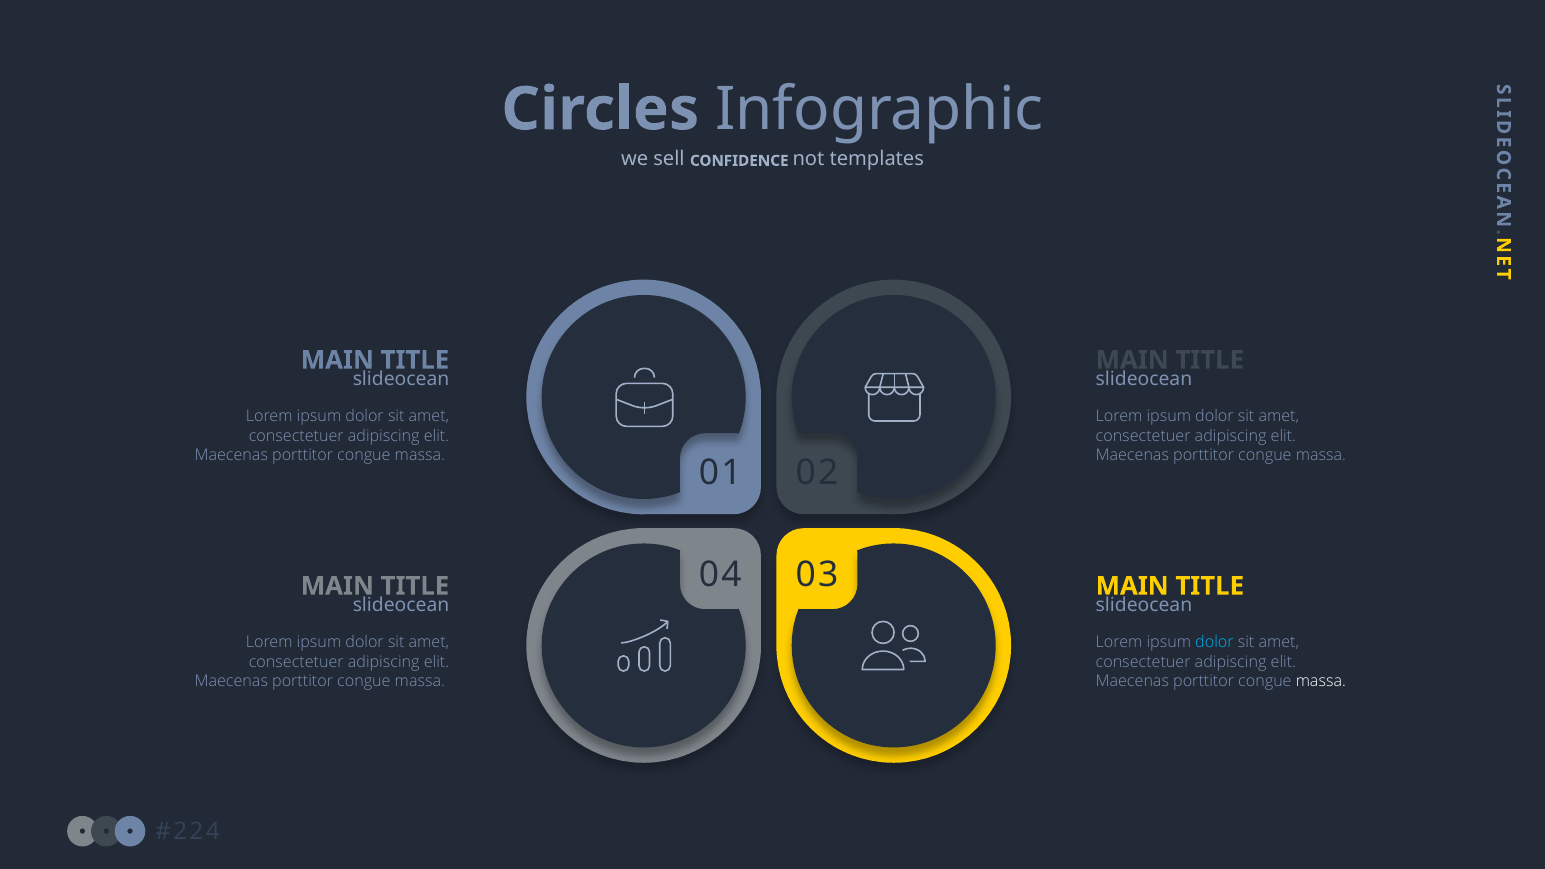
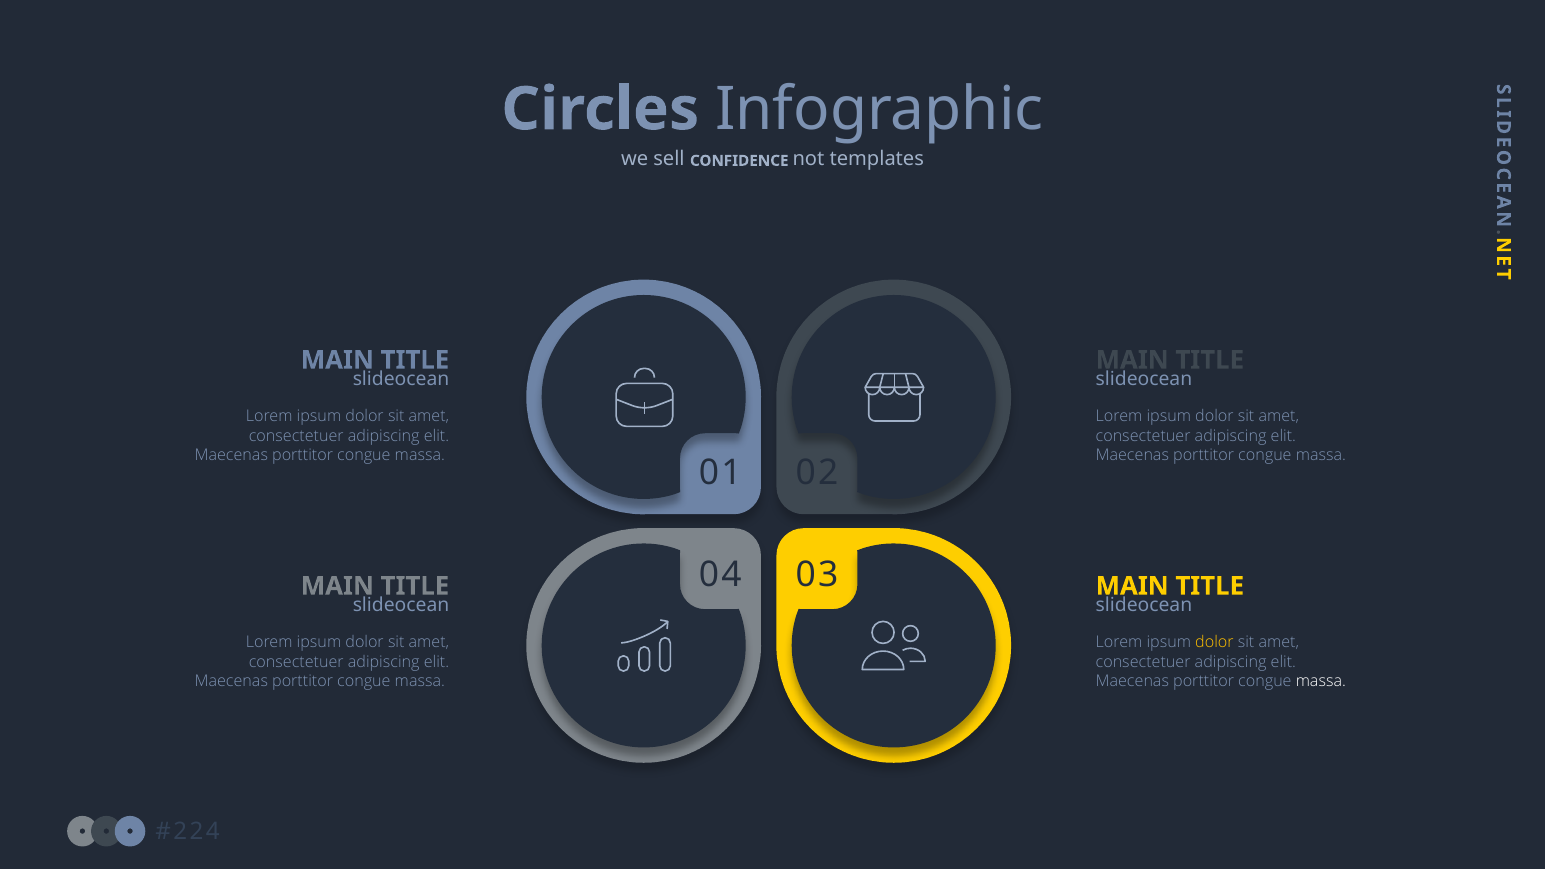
dolor at (1214, 642) colour: light blue -> yellow
